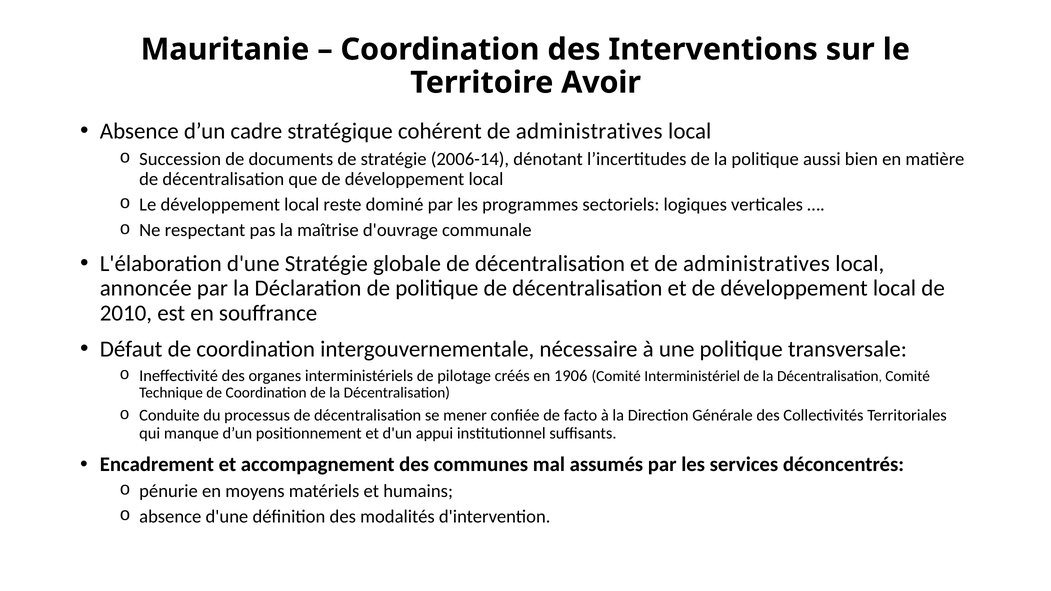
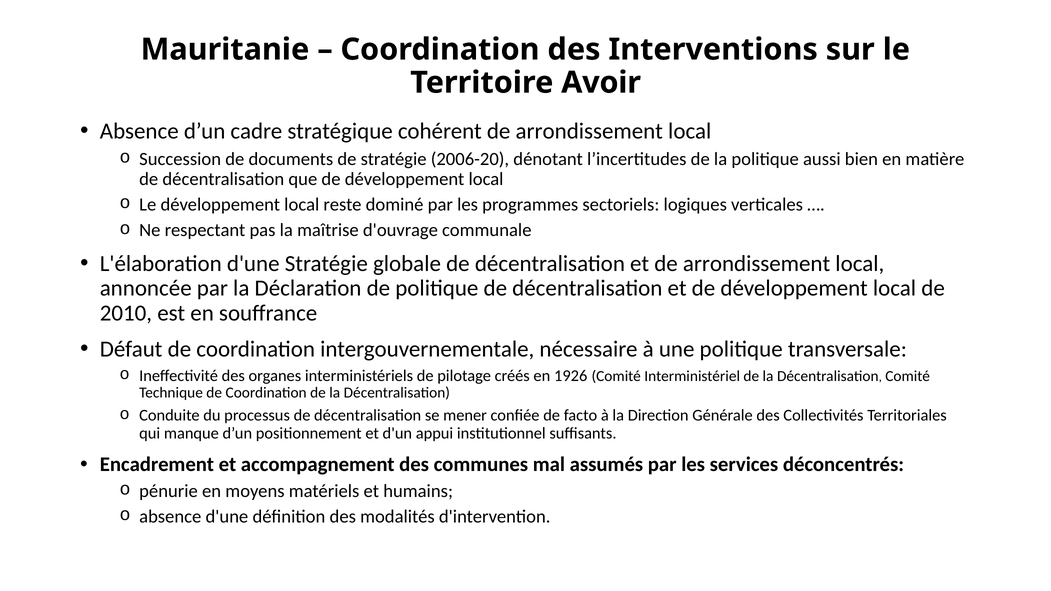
cohérent de administratives: administratives -> arrondissement
2006-14: 2006-14 -> 2006-20
et de administratives: administratives -> arrondissement
1906: 1906 -> 1926
